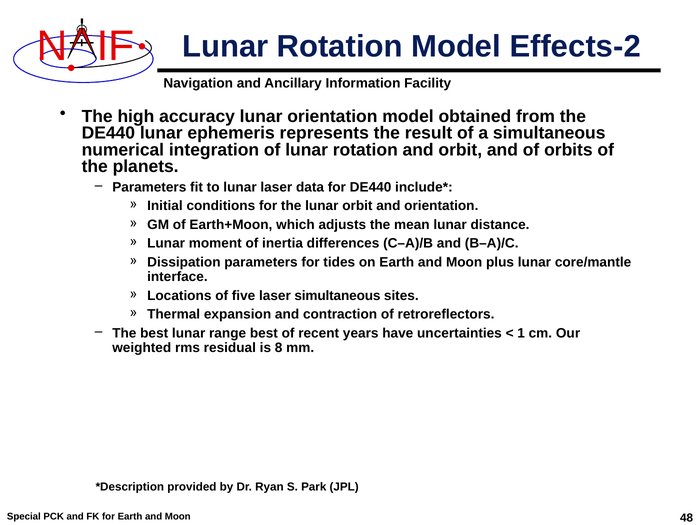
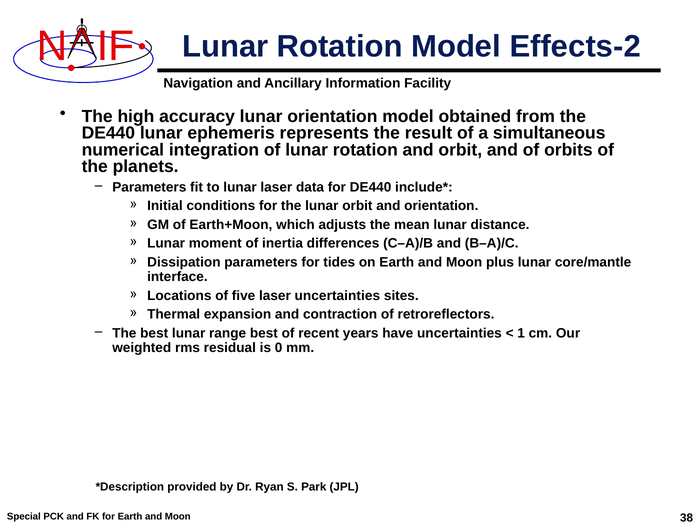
laser simultaneous: simultaneous -> uncertainties
8: 8 -> 0
48: 48 -> 38
